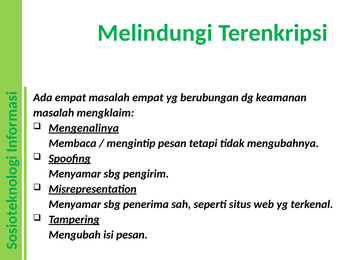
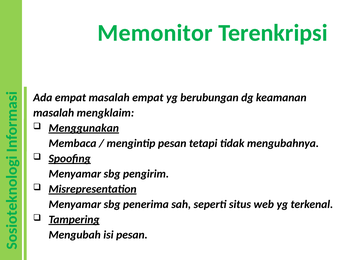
Melindungi: Melindungi -> Memonitor
Mengenalinya: Mengenalinya -> Menggunakan
